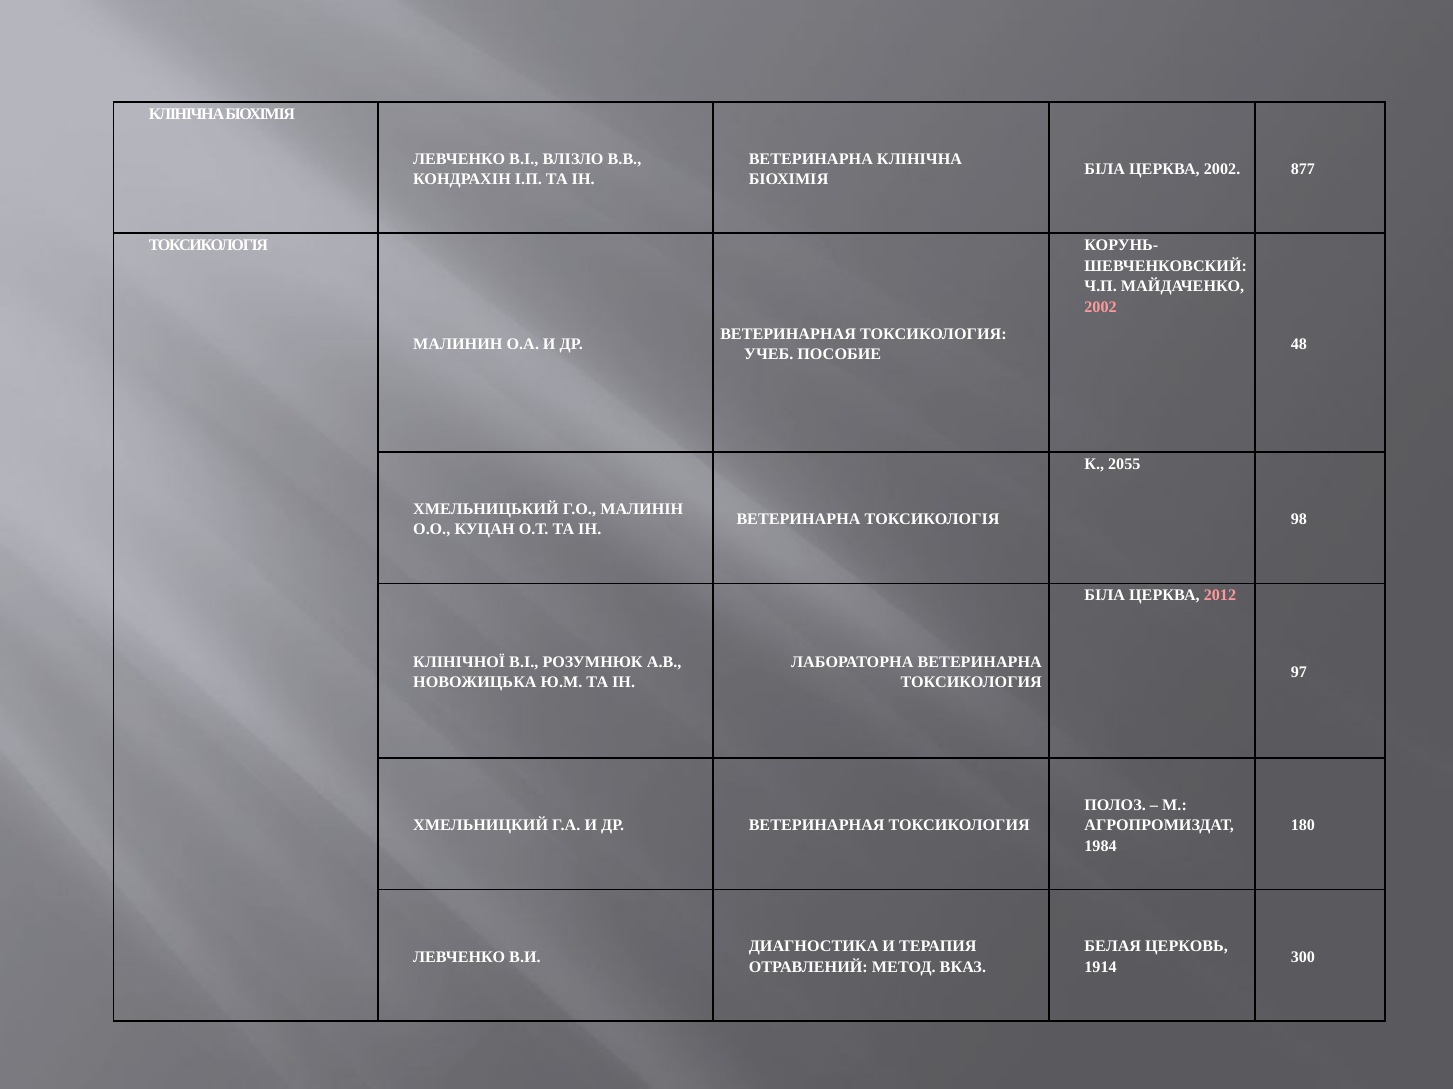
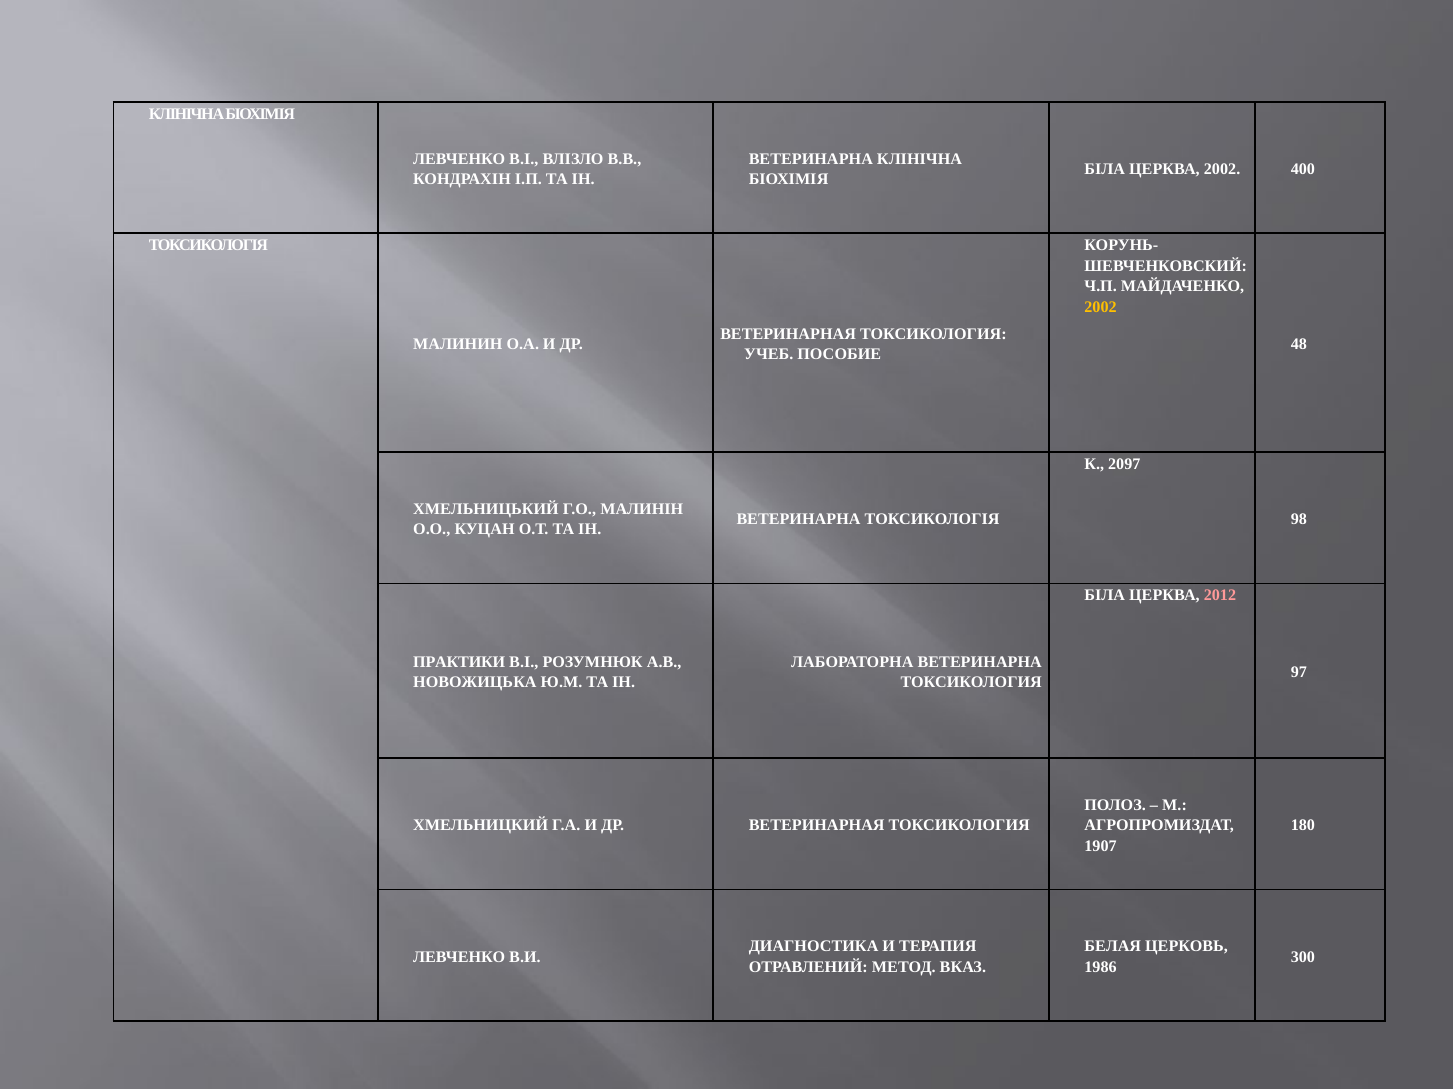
877: 877 -> 400
2002 at (1101, 307) colour: pink -> yellow
2055: 2055 -> 2097
КЛІНІЧНОЇ: КЛІНІЧНОЇ -> ПРАКТИКИ
1984: 1984 -> 1907
1914: 1914 -> 1986
